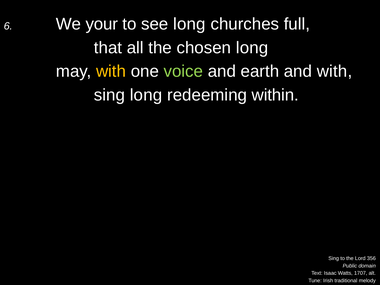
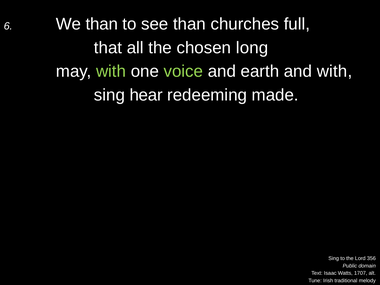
We your: your -> than
see long: long -> than
with at (111, 71) colour: yellow -> light green
sing long: long -> hear
within: within -> made
